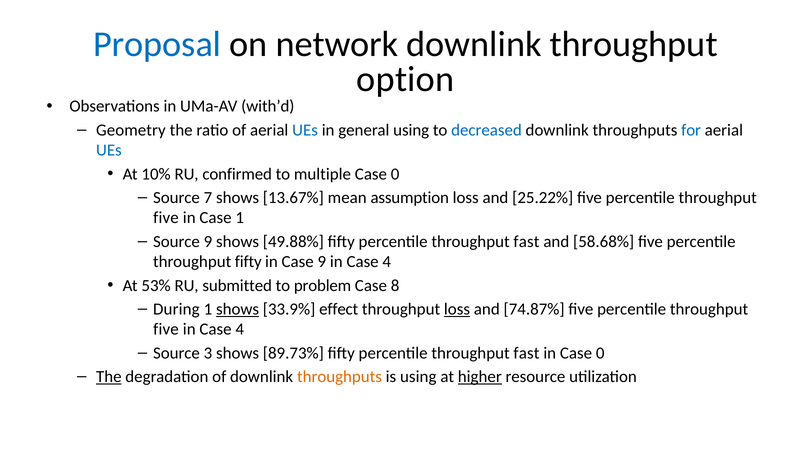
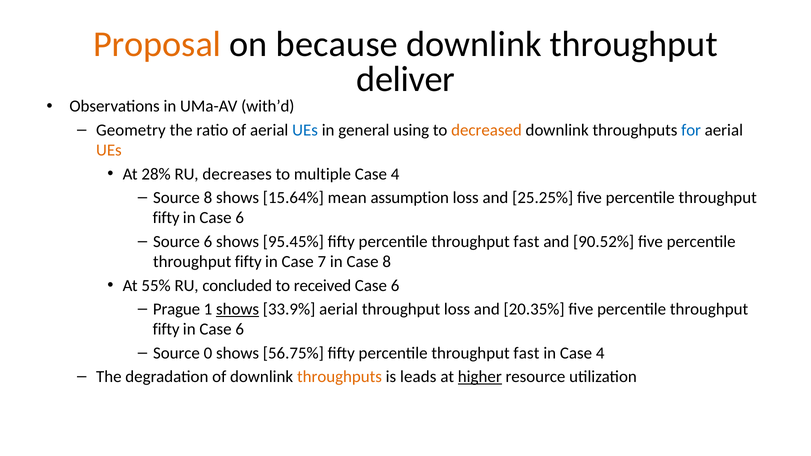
Proposal colour: blue -> orange
network: network -> because
option: option -> deliver
decreased colour: blue -> orange
UEs at (109, 150) colour: blue -> orange
10%: 10% -> 28%
confirmed: confirmed -> decreases
0 at (395, 174): 0 -> 4
Source 7: 7 -> 8
13.67%: 13.67% -> 15.64%
25.22%: 25.22% -> 25.25%
five at (166, 218): five -> fifty
1 at (240, 218): 1 -> 6
Source 9: 9 -> 6
49.88%: 49.88% -> 95.45%
58.68%: 58.68% -> 90.52%
Case 9: 9 -> 7
4 at (387, 262): 4 -> 8
53%: 53% -> 55%
submitted: submitted -> concluded
problem: problem -> received
8 at (395, 286): 8 -> 6
During: During -> Prague
33.9% effect: effect -> aerial
loss at (457, 309) underline: present -> none
74.87%: 74.87% -> 20.35%
five at (166, 330): five -> fifty
4 at (240, 330): 4 -> 6
3: 3 -> 0
89.73%: 89.73% -> 56.75%
in Case 0: 0 -> 4
The at (109, 377) underline: present -> none
is using: using -> leads
